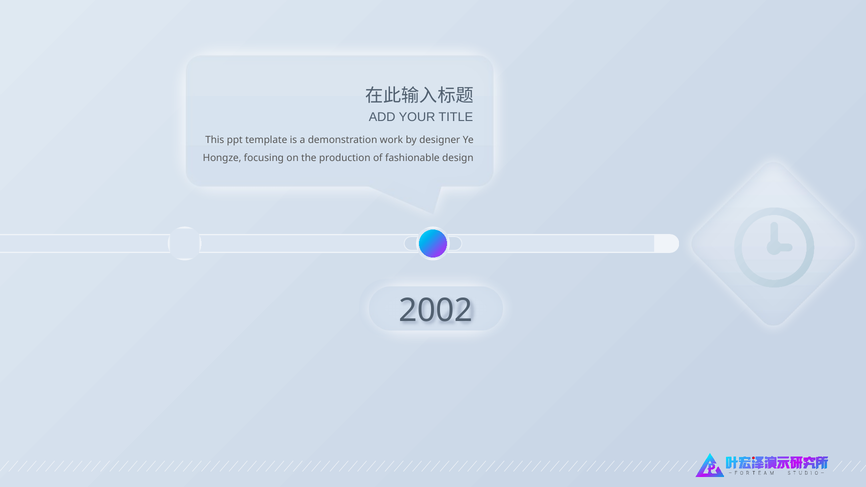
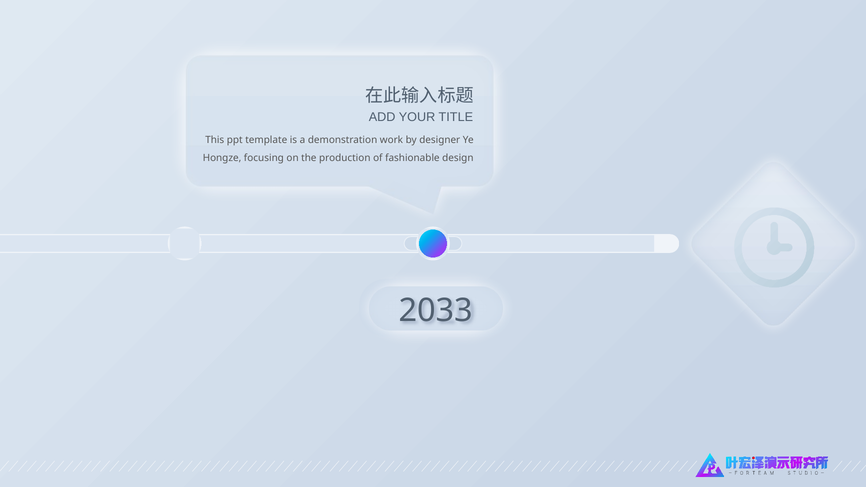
2002: 2002 -> 2033
